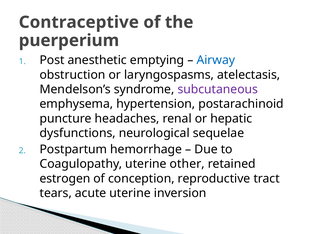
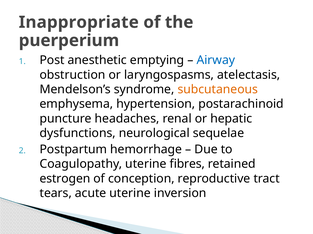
Contraceptive: Contraceptive -> Inappropriate
subcutaneous colour: purple -> orange
other: other -> fibres
